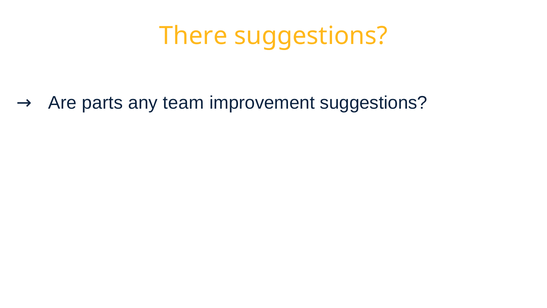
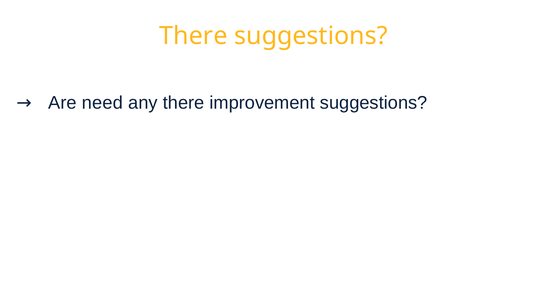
parts: parts -> need
any team: team -> there
